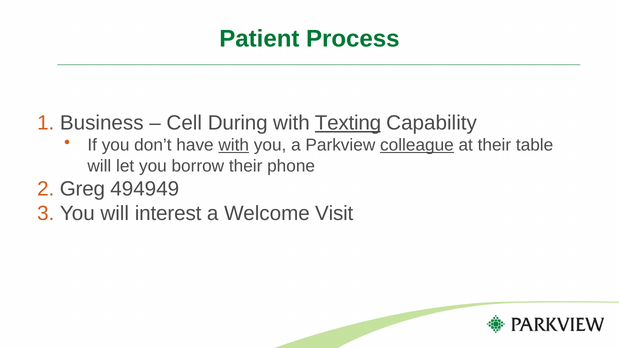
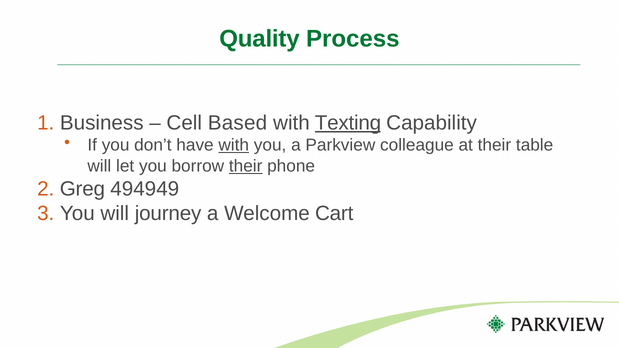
Patient: Patient -> Quality
During: During -> Based
colleague underline: present -> none
their at (246, 166) underline: none -> present
interest: interest -> journey
Visit: Visit -> Cart
